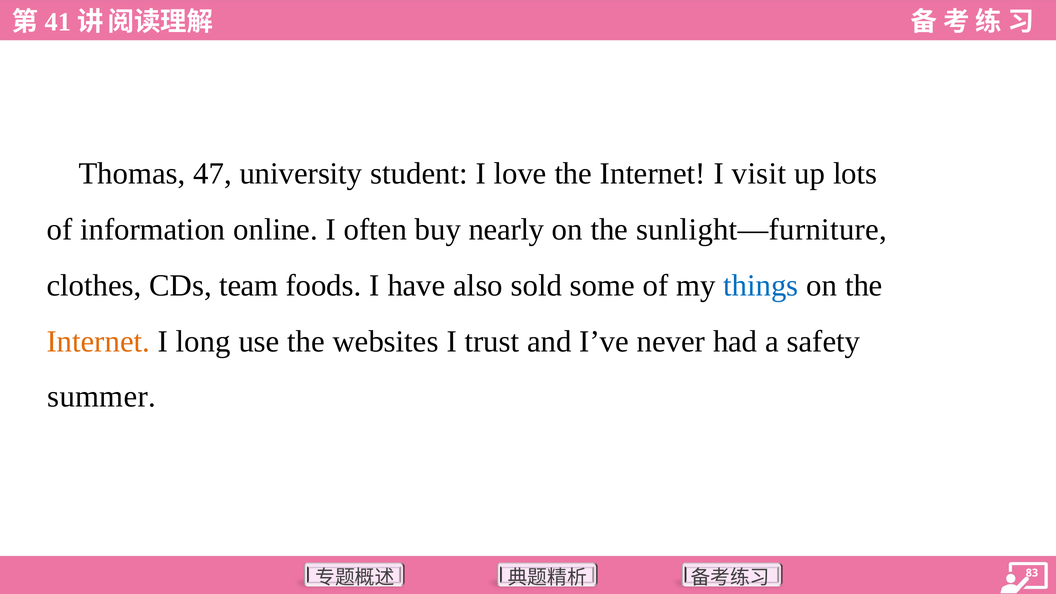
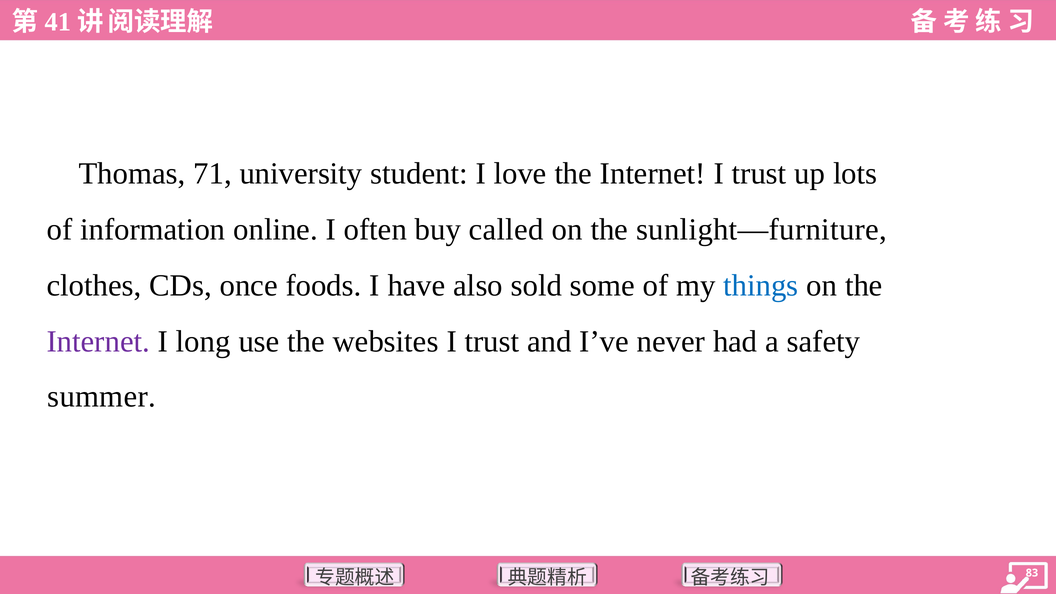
47: 47 -> 71
Internet I visit: visit -> trust
nearly: nearly -> called
team: team -> once
Internet at (98, 342) colour: orange -> purple
